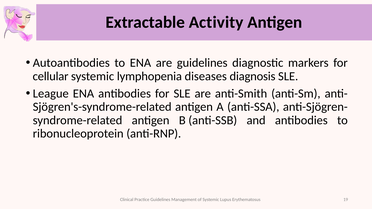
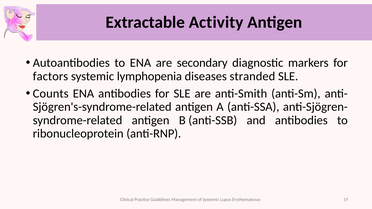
are guidelines: guidelines -> secondary
cellular: cellular -> factors
diagnosis: diagnosis -> stranded
League: League -> Counts
